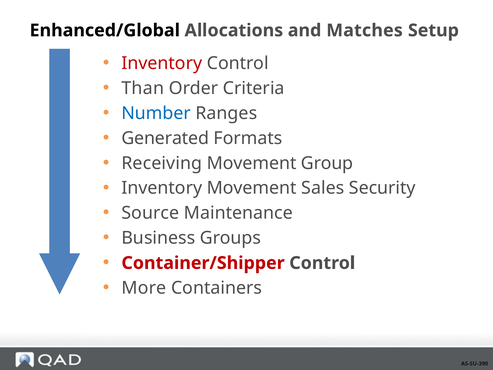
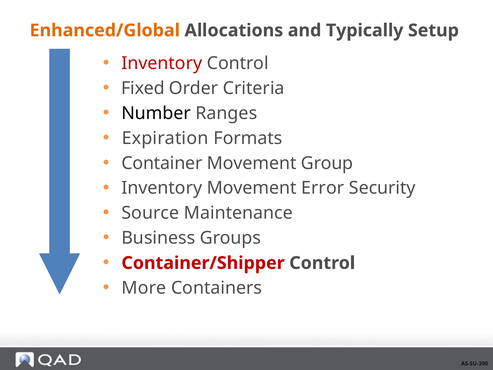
Enhanced/Global colour: black -> orange
Matches: Matches -> Typically
Than: Than -> Fixed
Number colour: blue -> black
Generated: Generated -> Expiration
Receiving: Receiving -> Container
Sales: Sales -> Error
